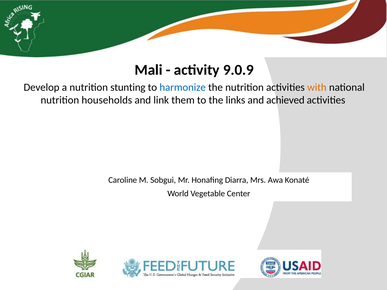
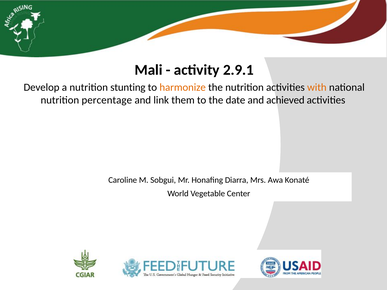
9.0.9: 9.0.9 -> 2.9.1
harmonize colour: blue -> orange
households: households -> percentage
links: links -> date
